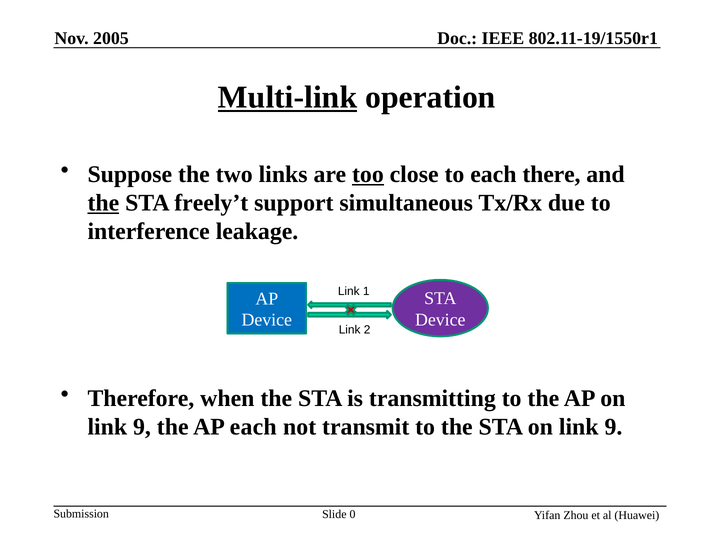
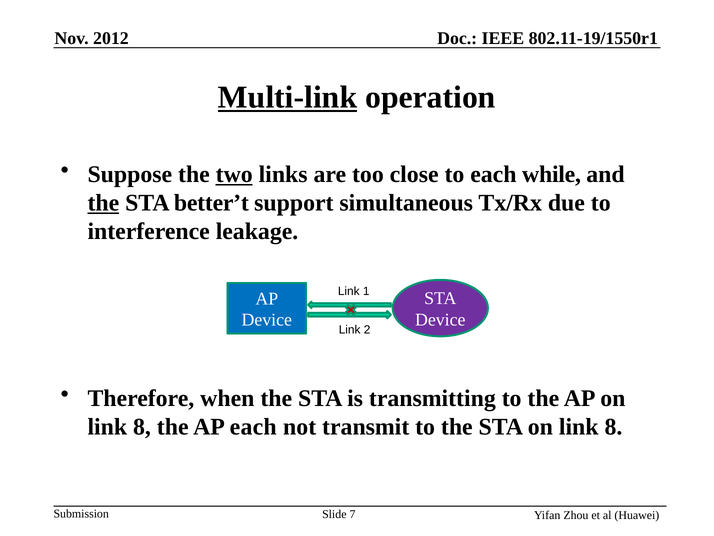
2005: 2005 -> 2012
two underline: none -> present
too underline: present -> none
there: there -> while
freely’t: freely’t -> better’t
9 at (142, 426): 9 -> 8
STA on link 9: 9 -> 8
0: 0 -> 7
